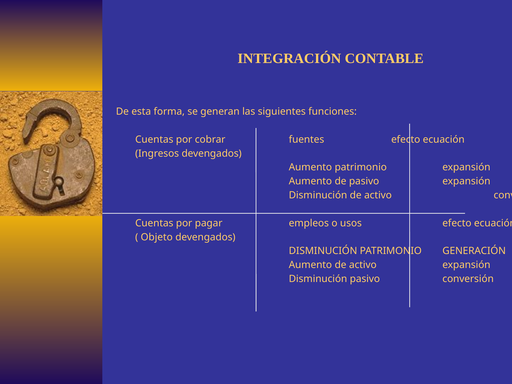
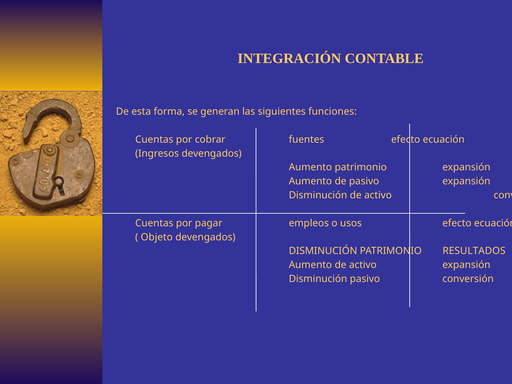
GENERACIÓN: GENERACIÓN -> RESULTADOS
